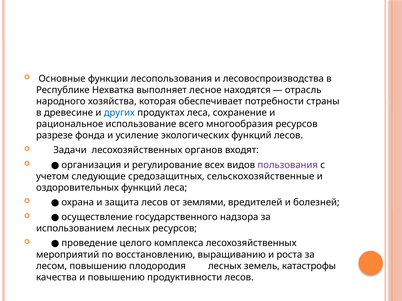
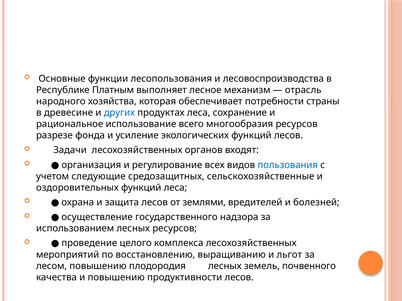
Нехватка: Нехватка -> Платным
находятся: находятся -> механизм
пользования colour: purple -> blue
роста: роста -> льгот
катастрофы: катастрофы -> почвенного
